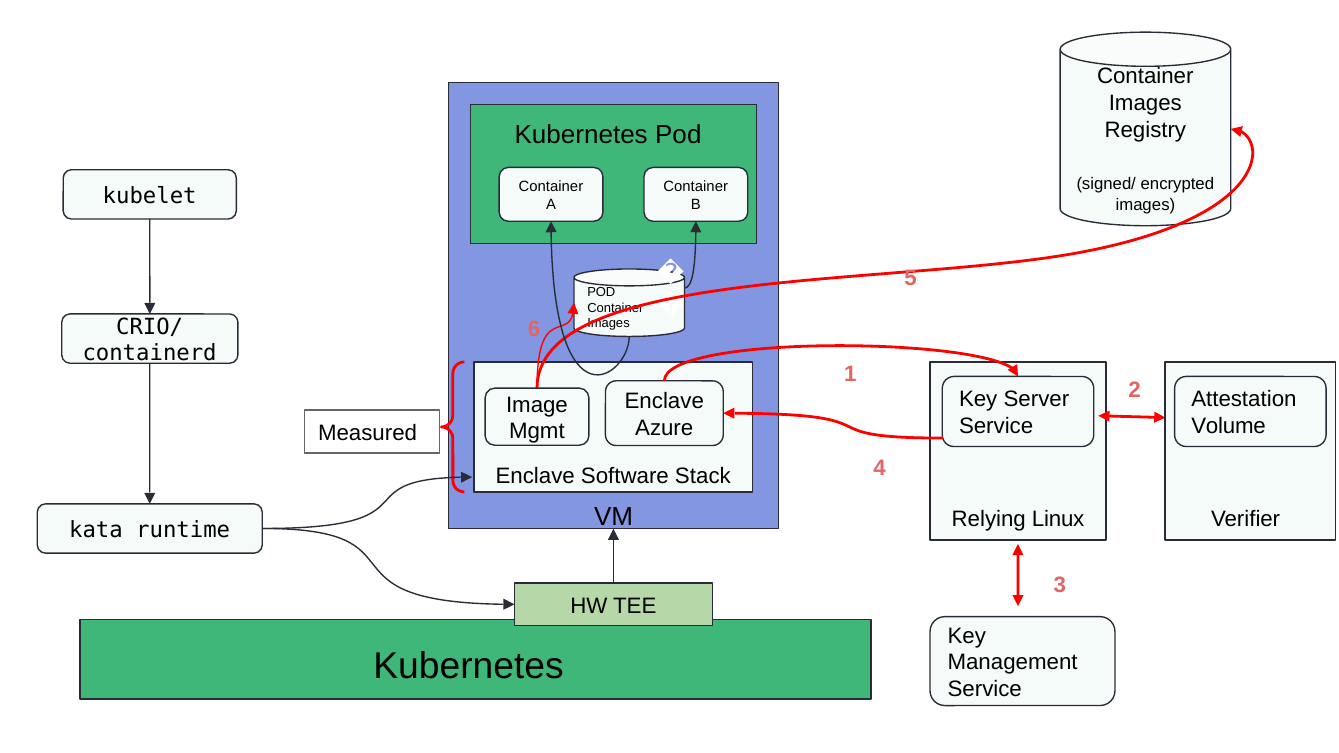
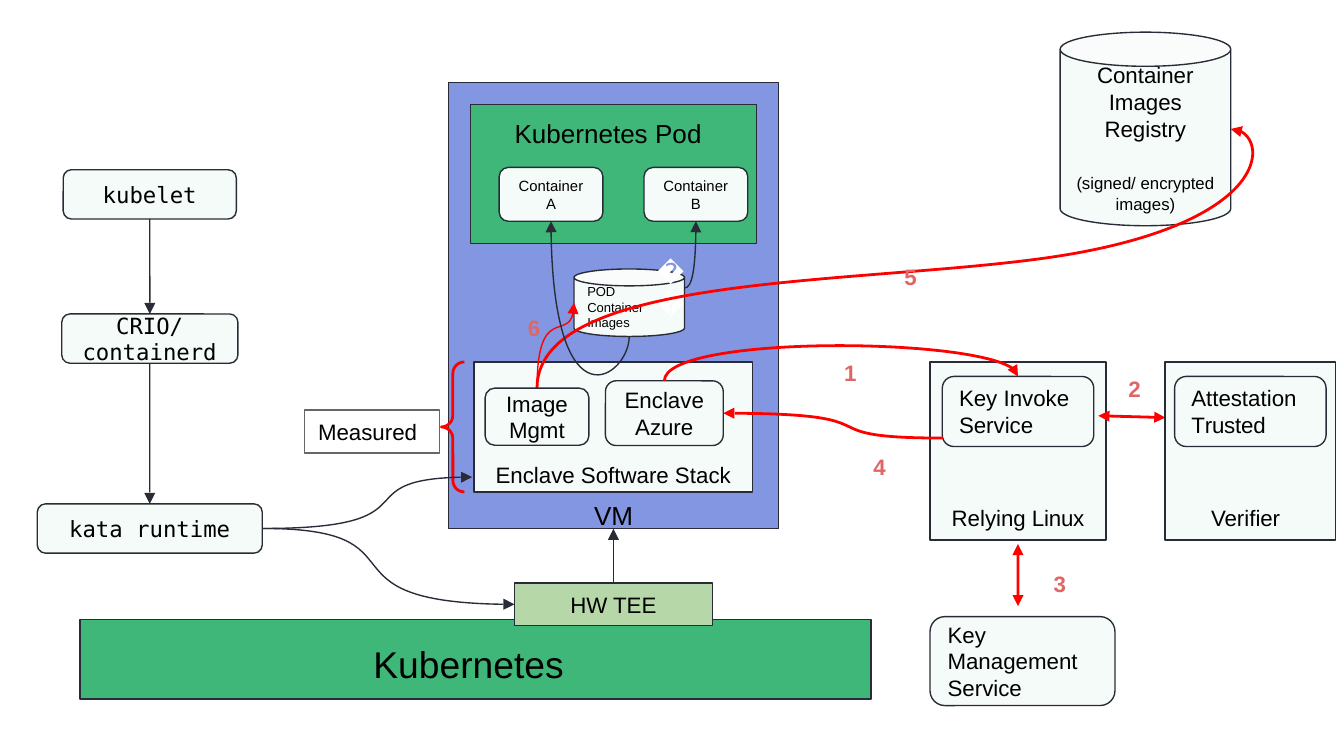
Server: Server -> Invoke
Volume: Volume -> Trusted
